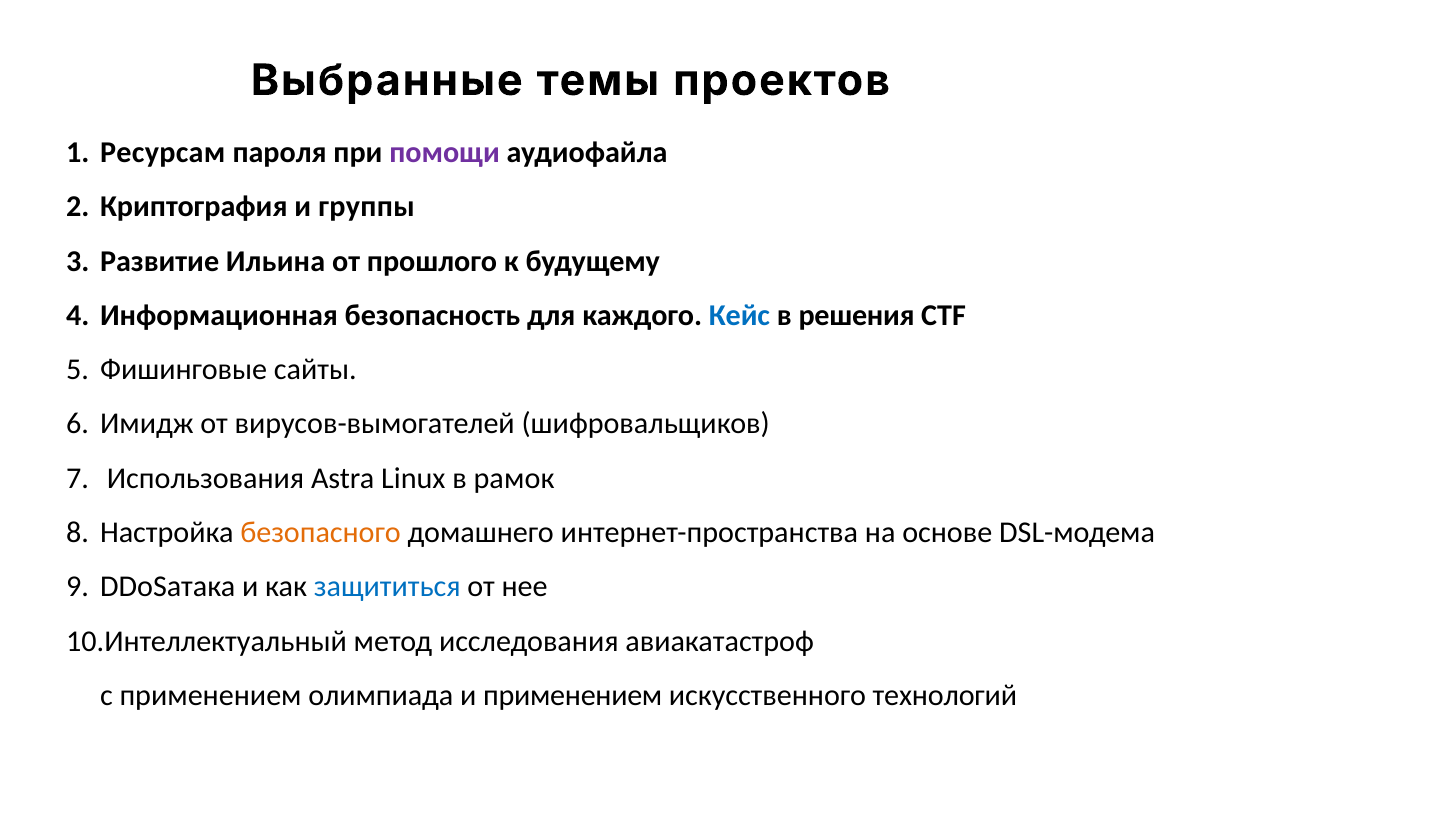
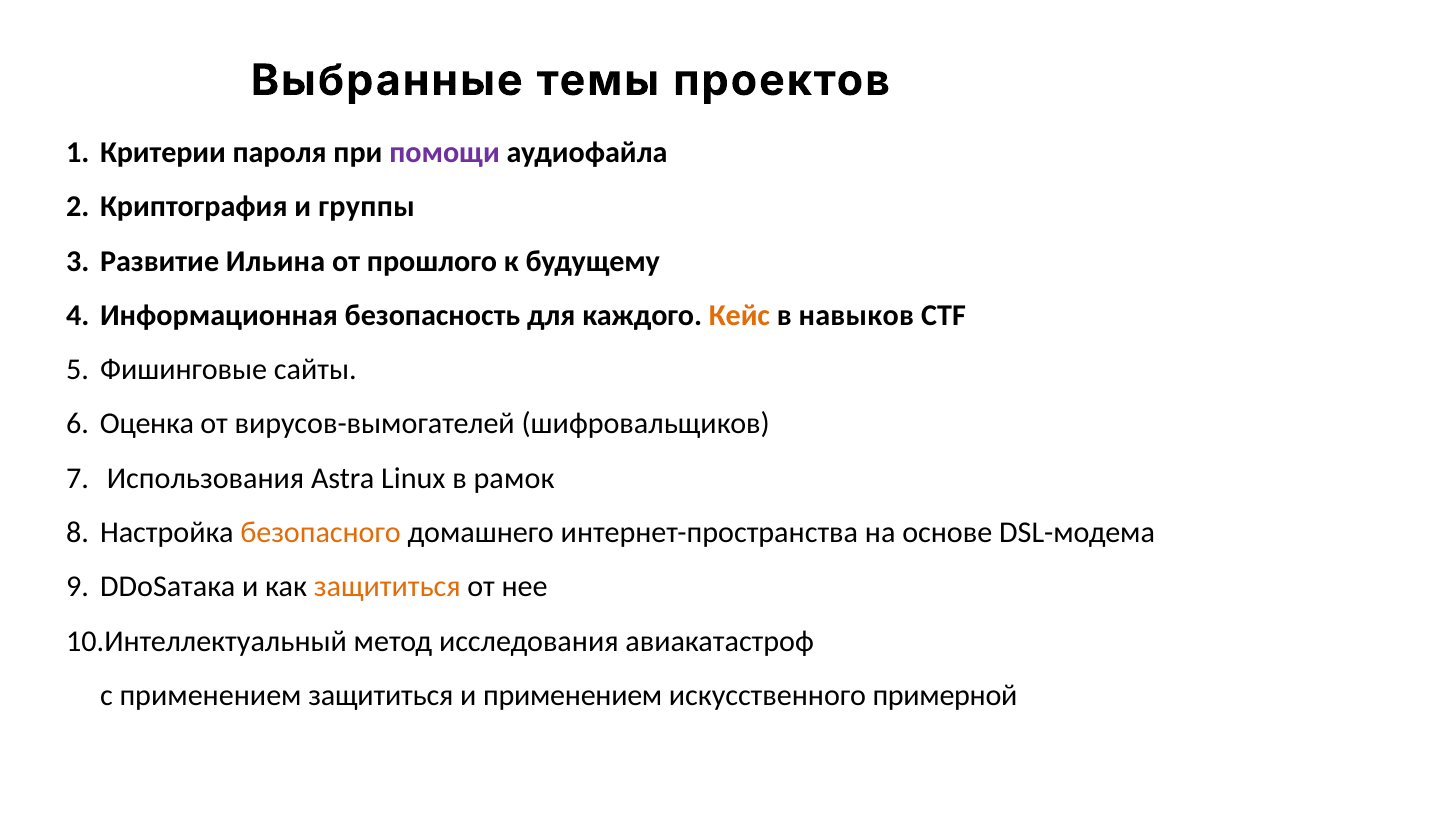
Ресурсам: Ресурсам -> Критерии
Кейс colour: blue -> orange
решения: решения -> навыков
Имидж: Имидж -> Оценка
защититься at (387, 587) colour: blue -> orange
применением олимпиада: олимпиада -> защититься
технологий: технологий -> примерной
